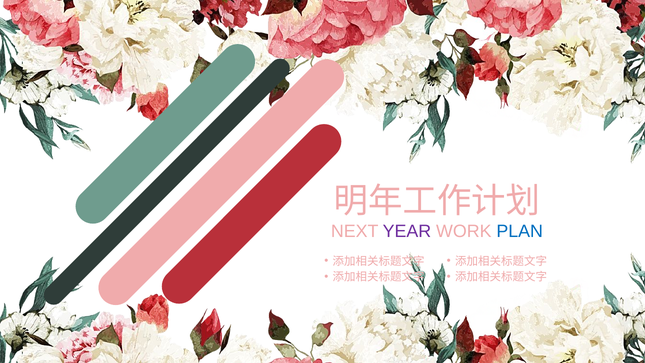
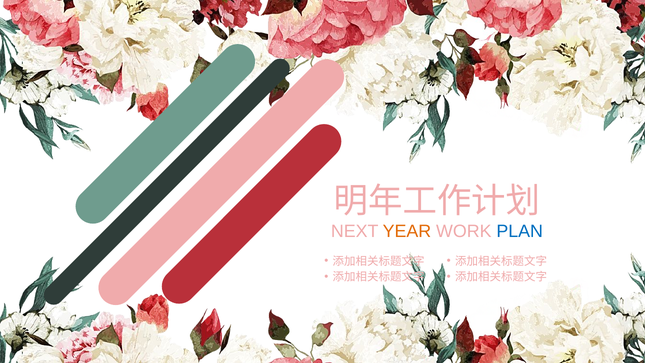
YEAR colour: purple -> orange
